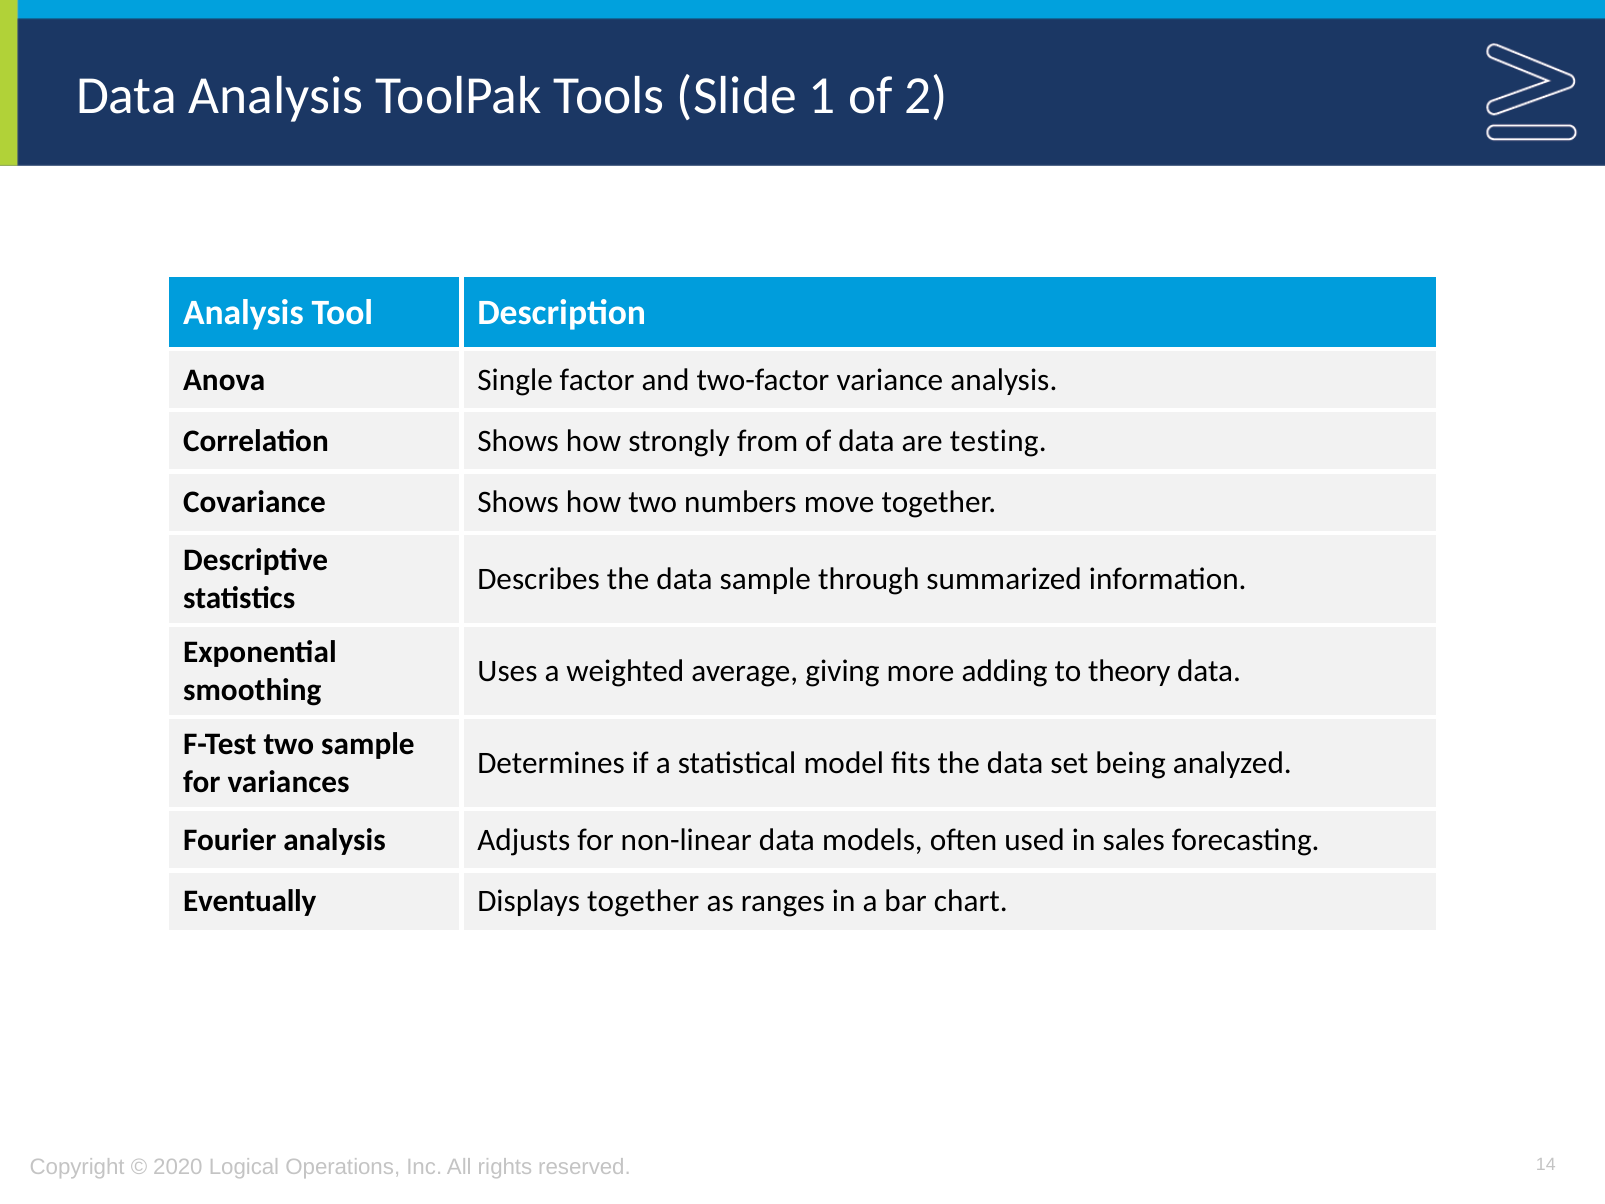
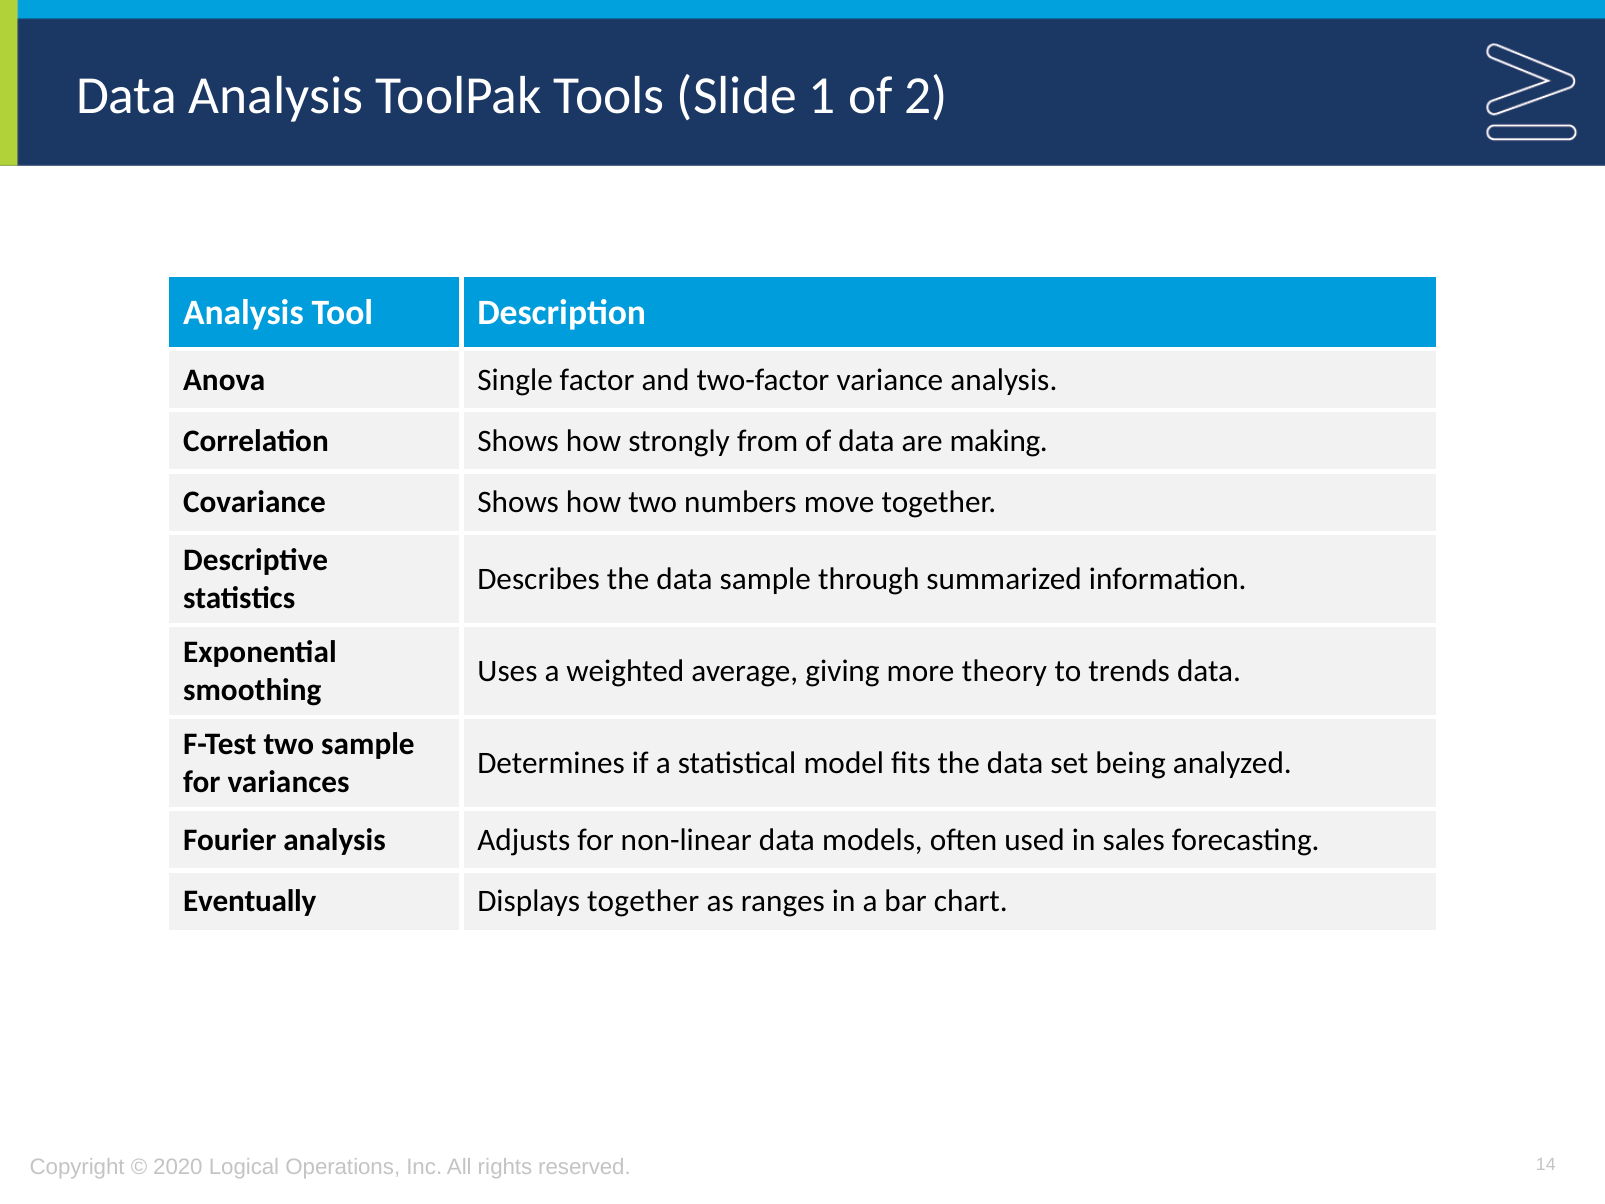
testing: testing -> making
adding: adding -> theory
theory: theory -> trends
